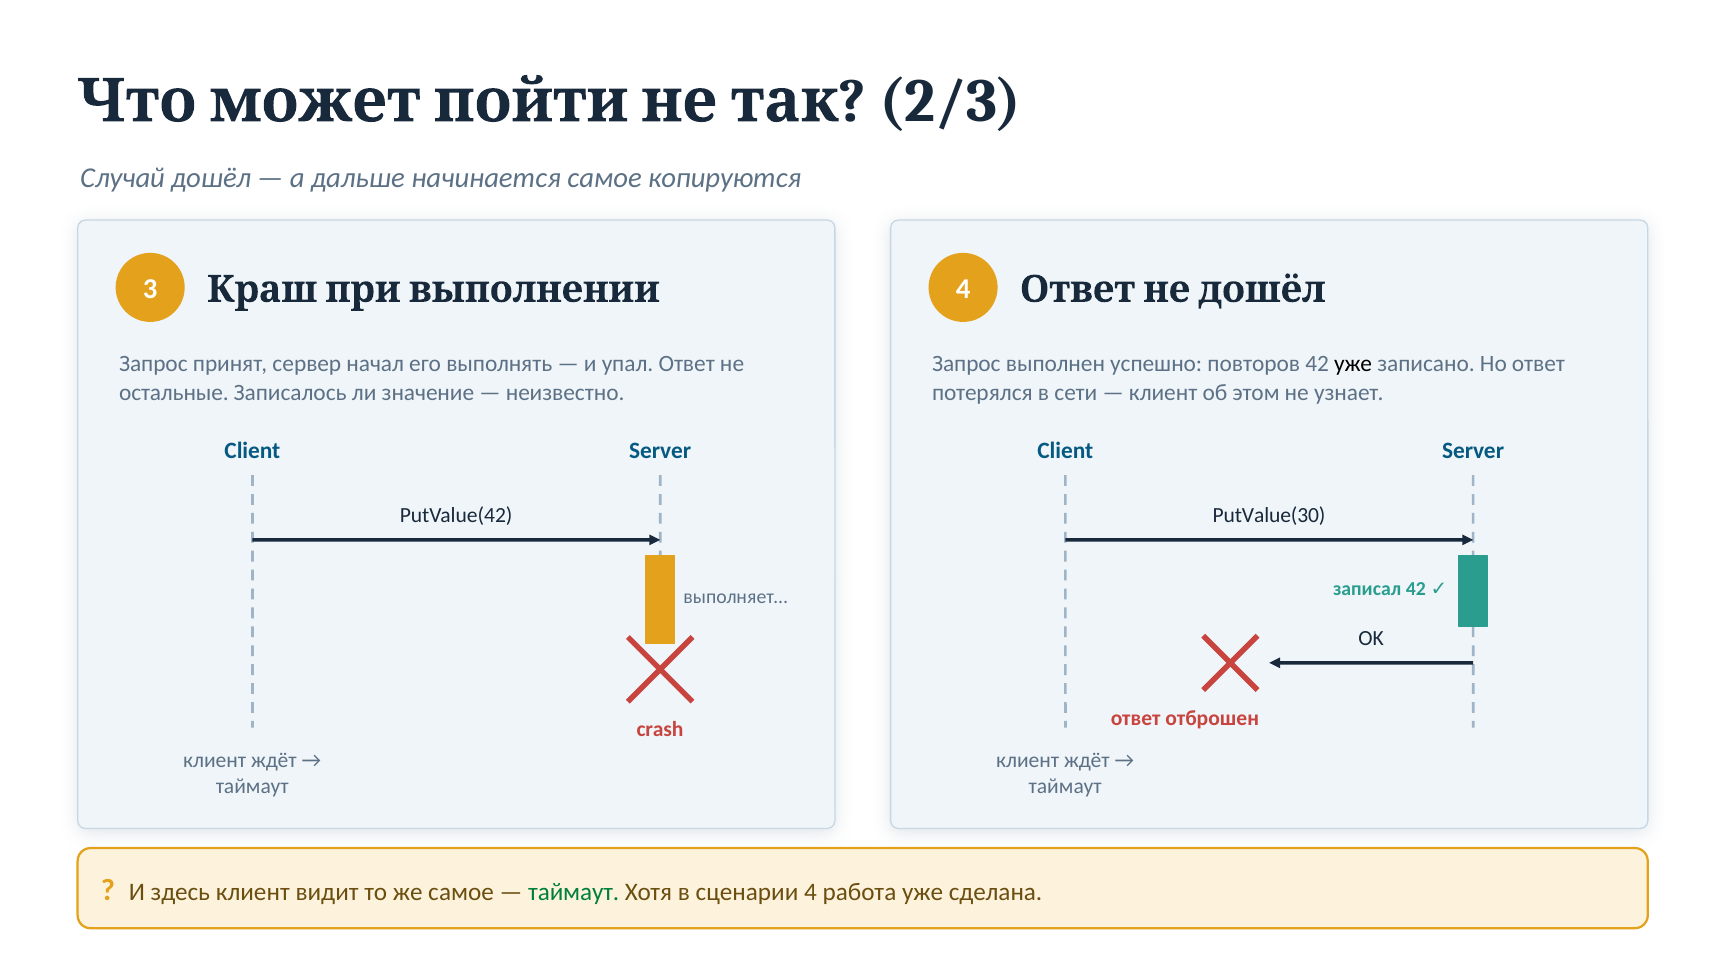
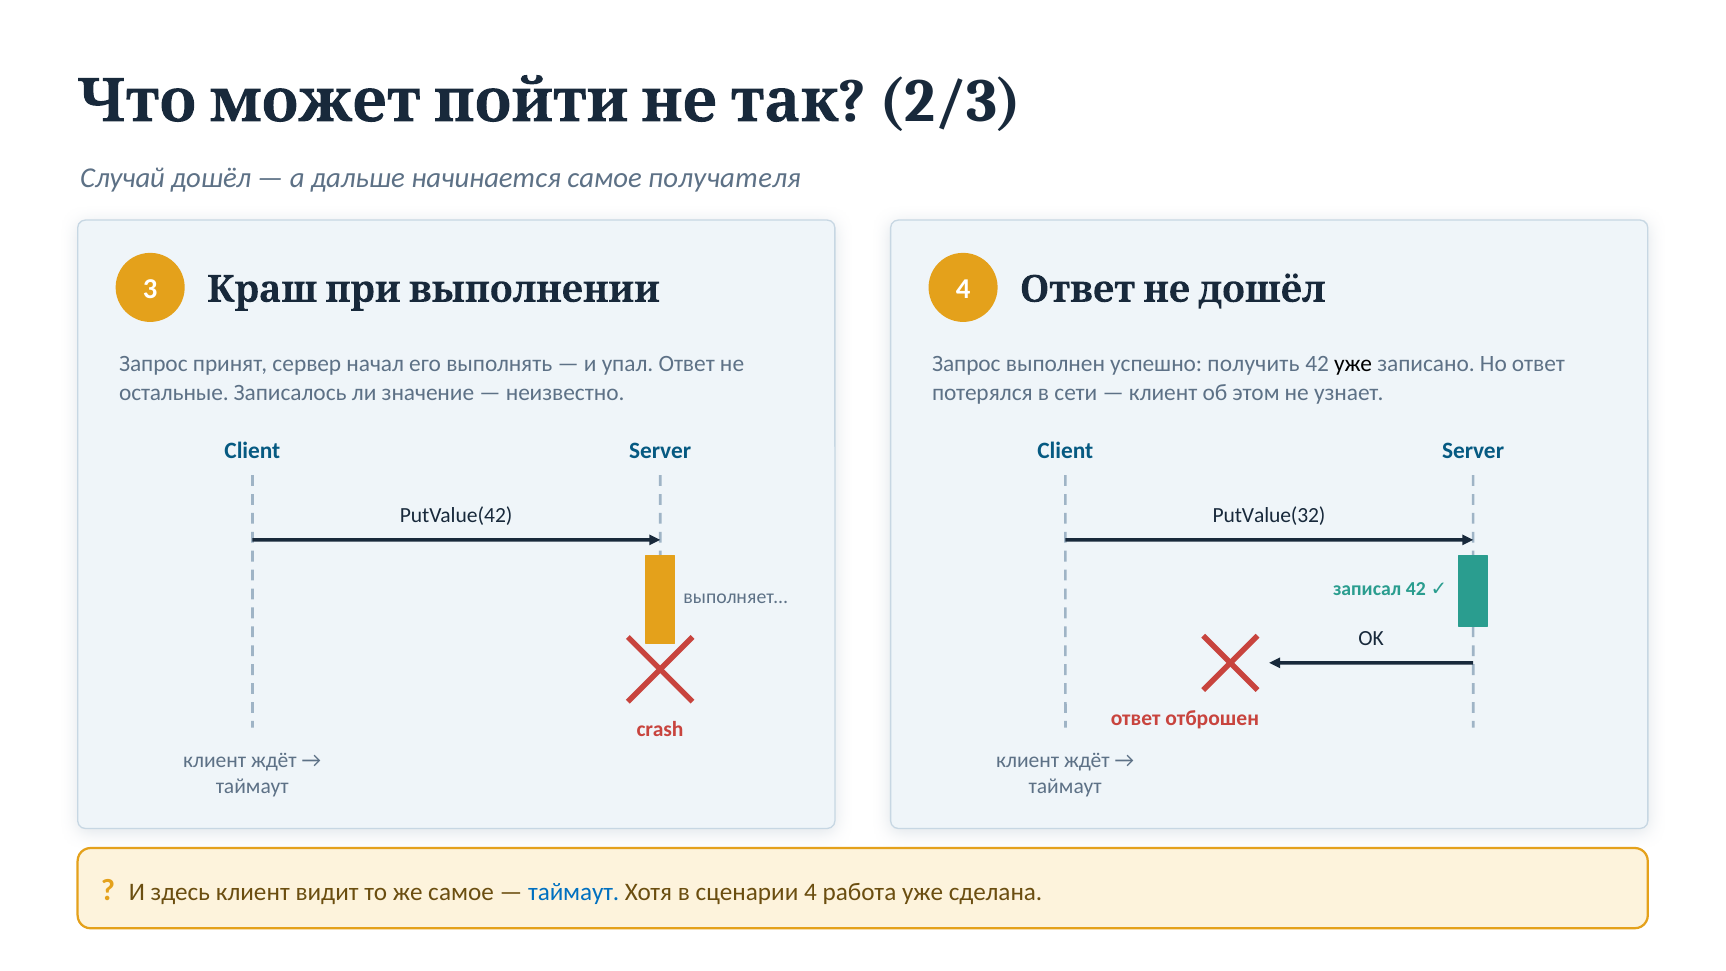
копируются: копируются -> получателя
повторов: повторов -> получить
PutValue(30: PutValue(30 -> PutValue(32
таймаут at (574, 892) colour: green -> blue
